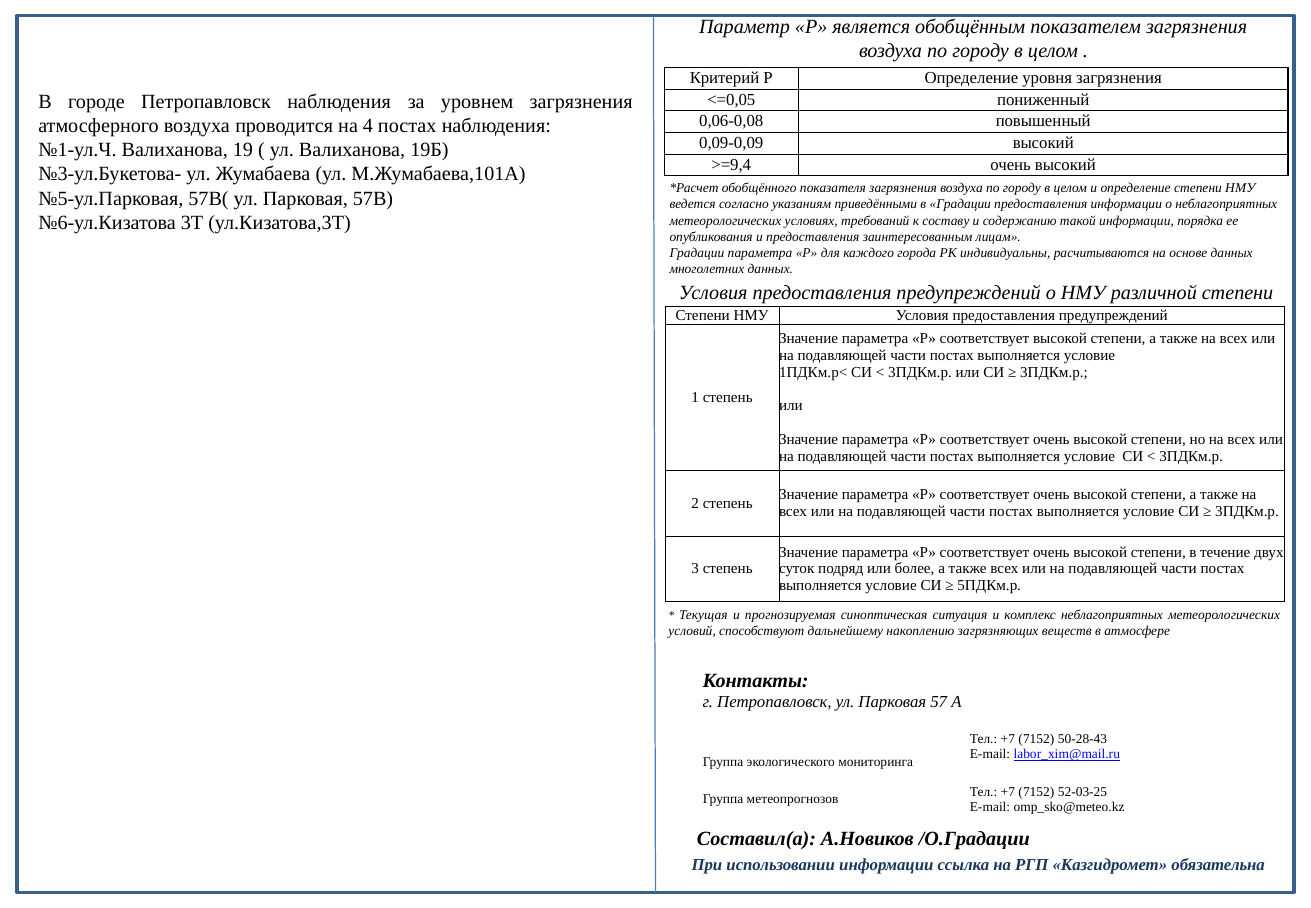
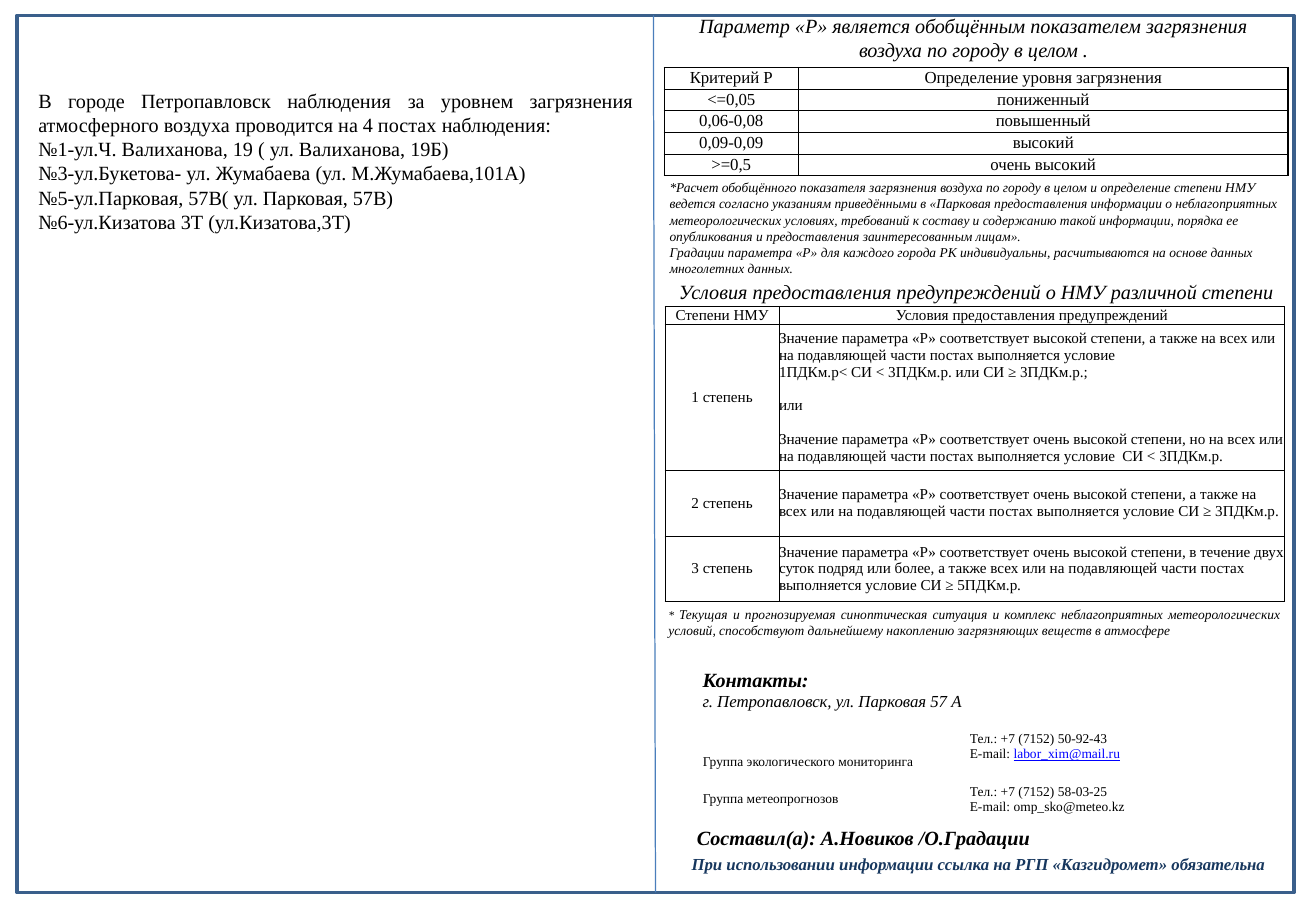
>=9,4: >=9,4 -> >=0,5
в Градации: Градации -> Парковая
50-28-43: 50-28-43 -> 50-92-43
52-03-25: 52-03-25 -> 58-03-25
